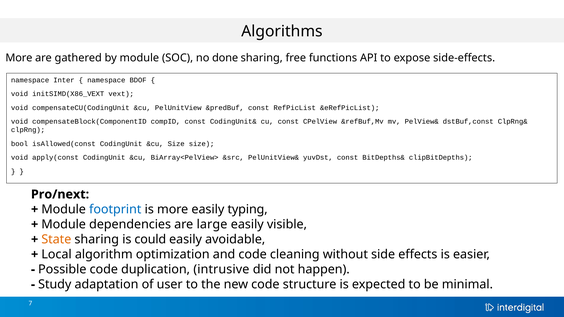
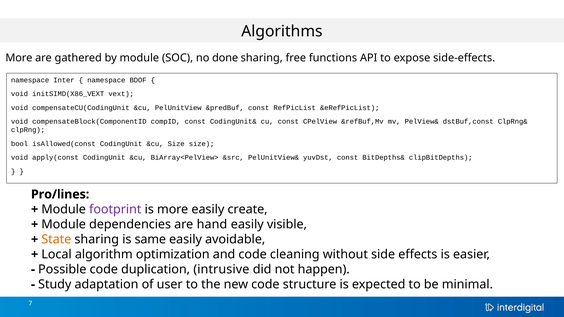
Pro/next: Pro/next -> Pro/lines
footprint colour: blue -> purple
typing: typing -> create
large: large -> hand
could: could -> same
